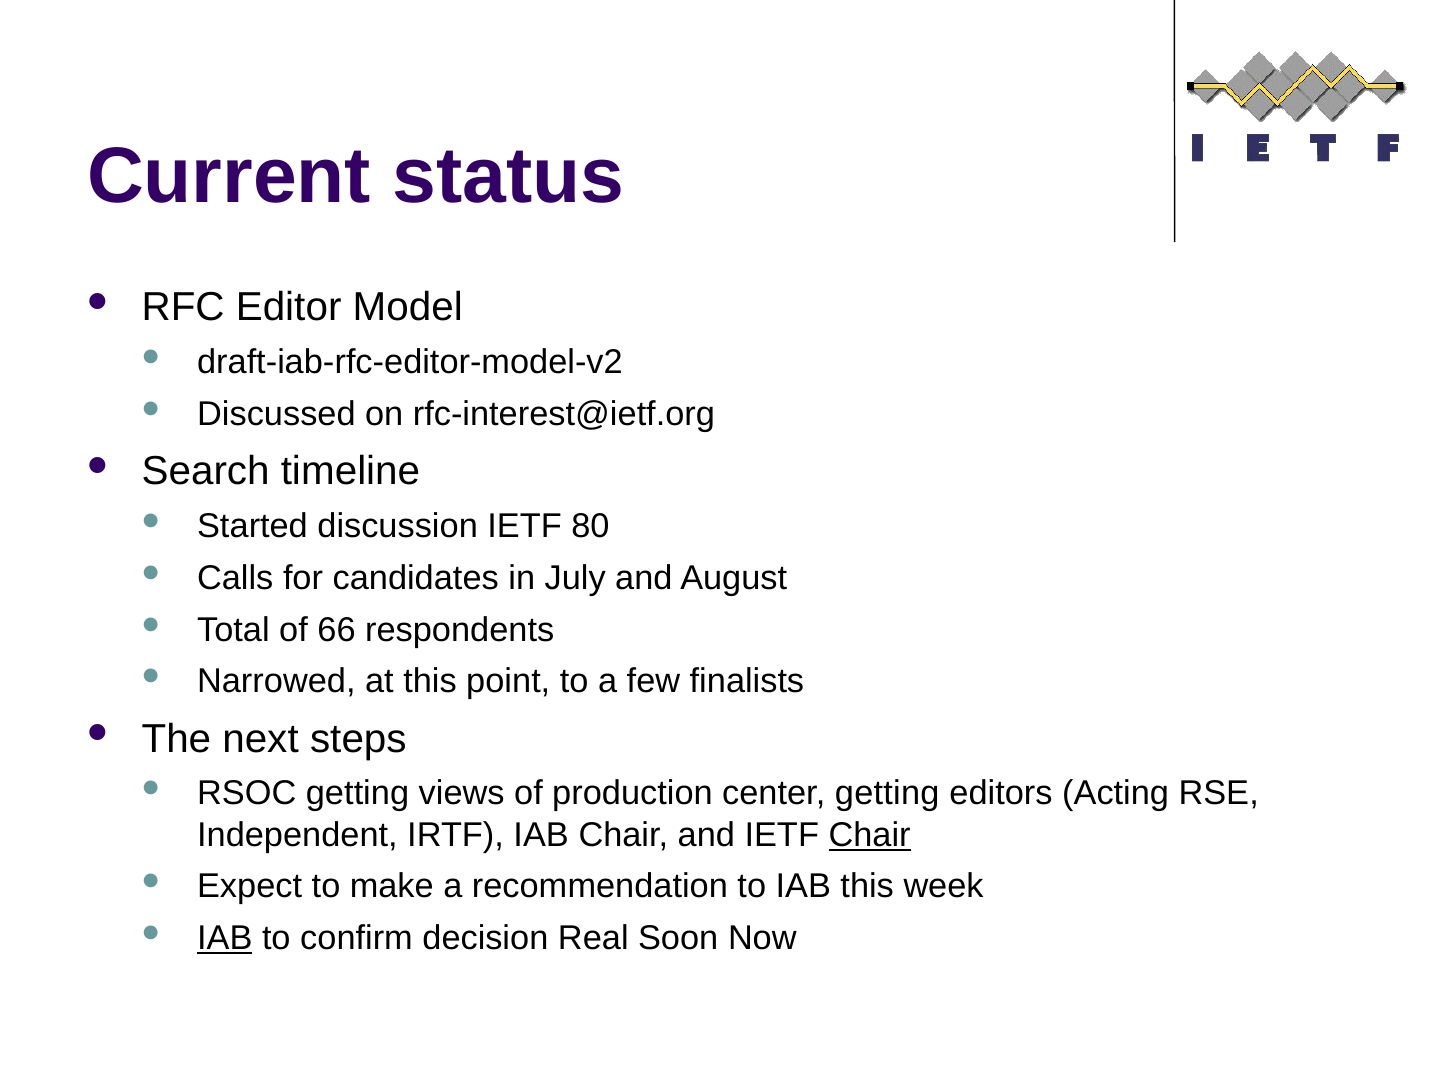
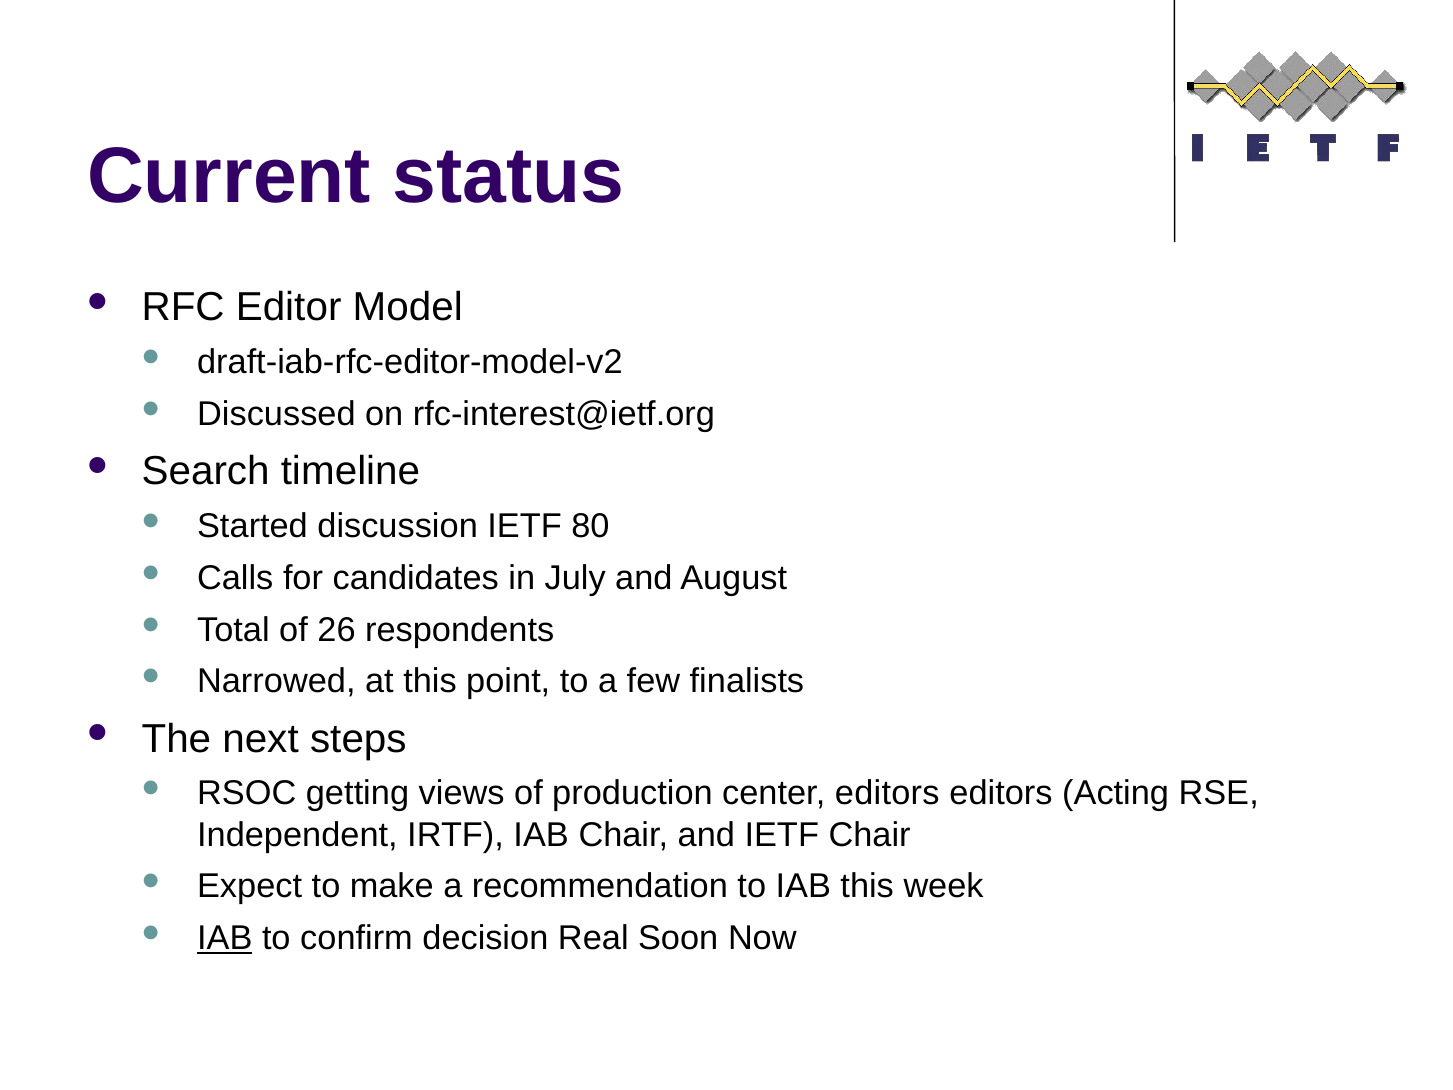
66: 66 -> 26
center getting: getting -> editors
Chair at (870, 835) underline: present -> none
